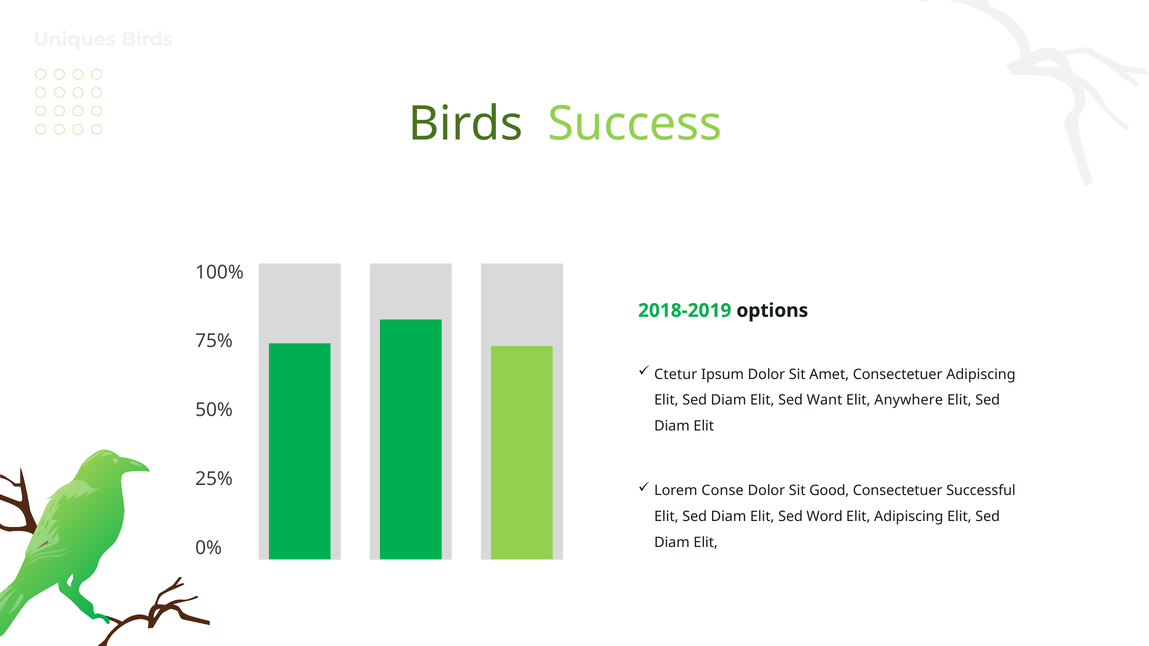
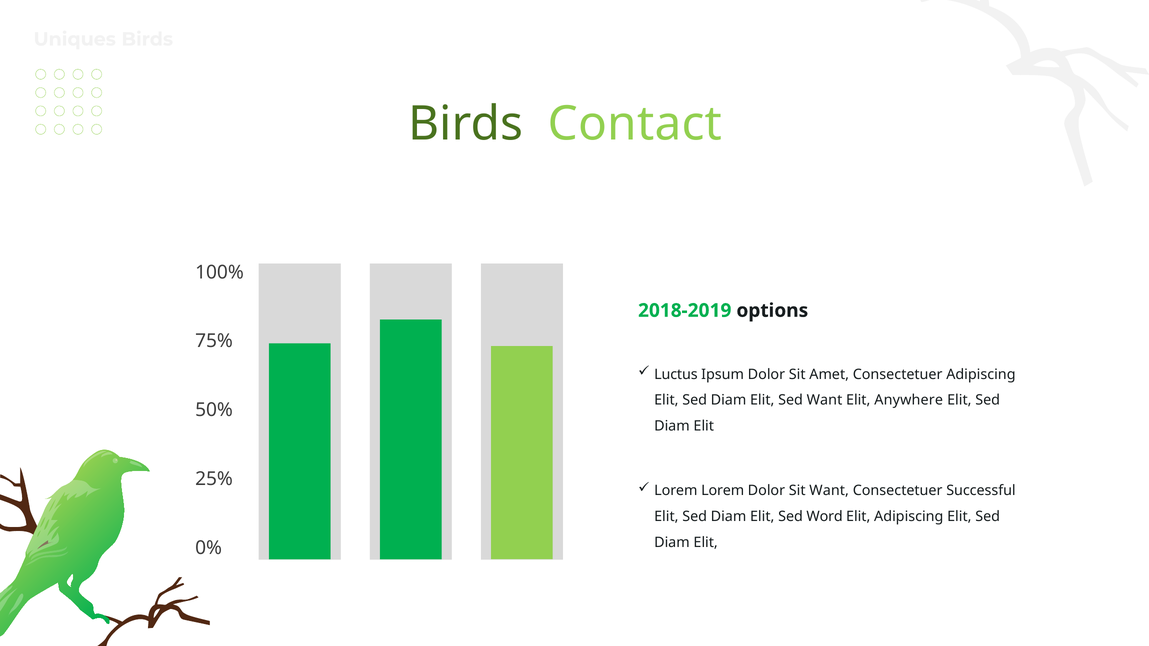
Success: Success -> Contact
Ctetur: Ctetur -> Luctus
Lorem Conse: Conse -> Lorem
Sit Good: Good -> Want
